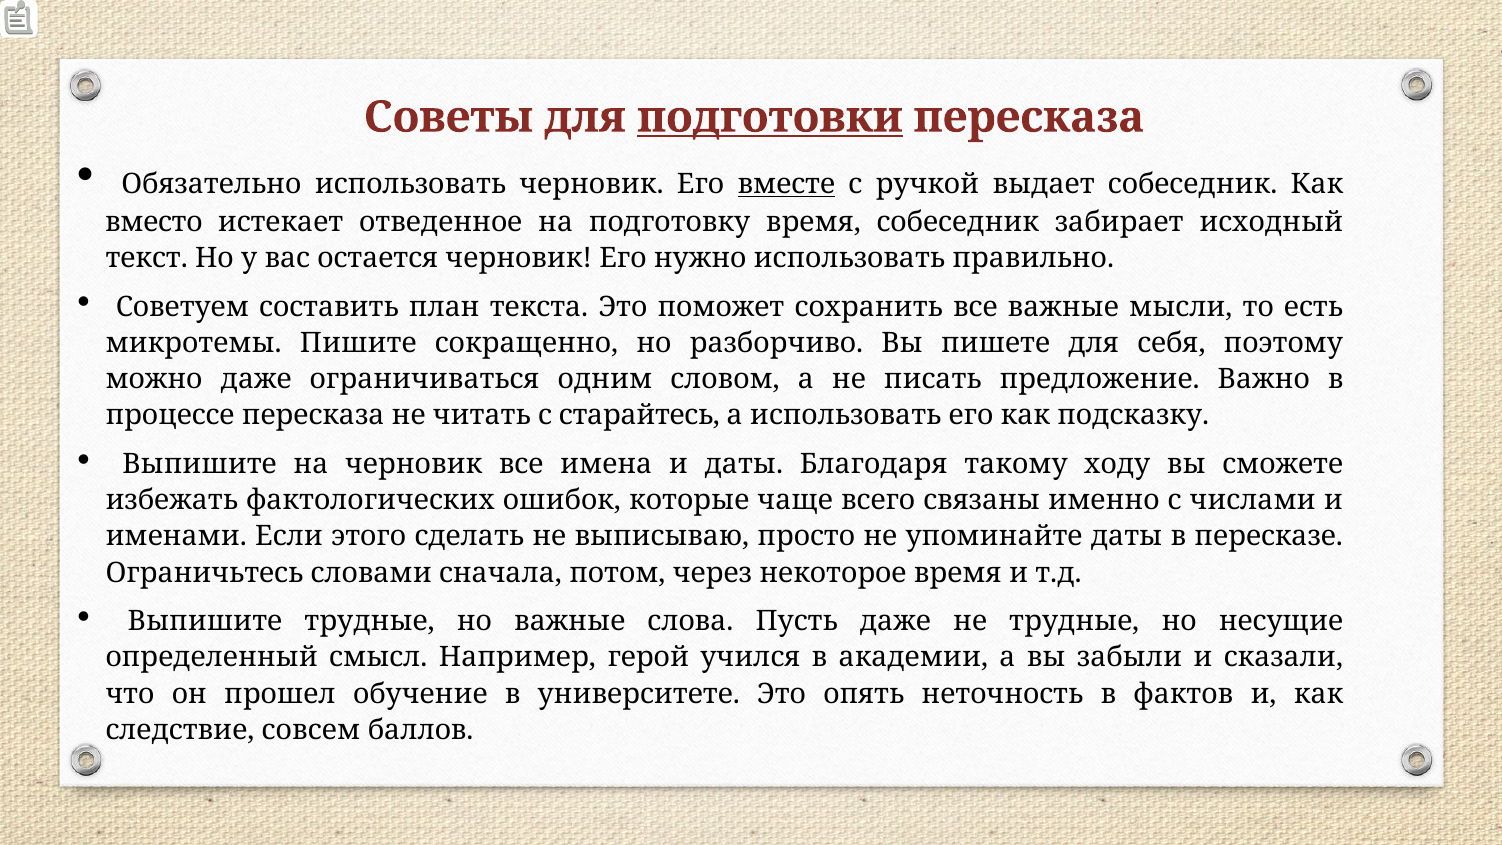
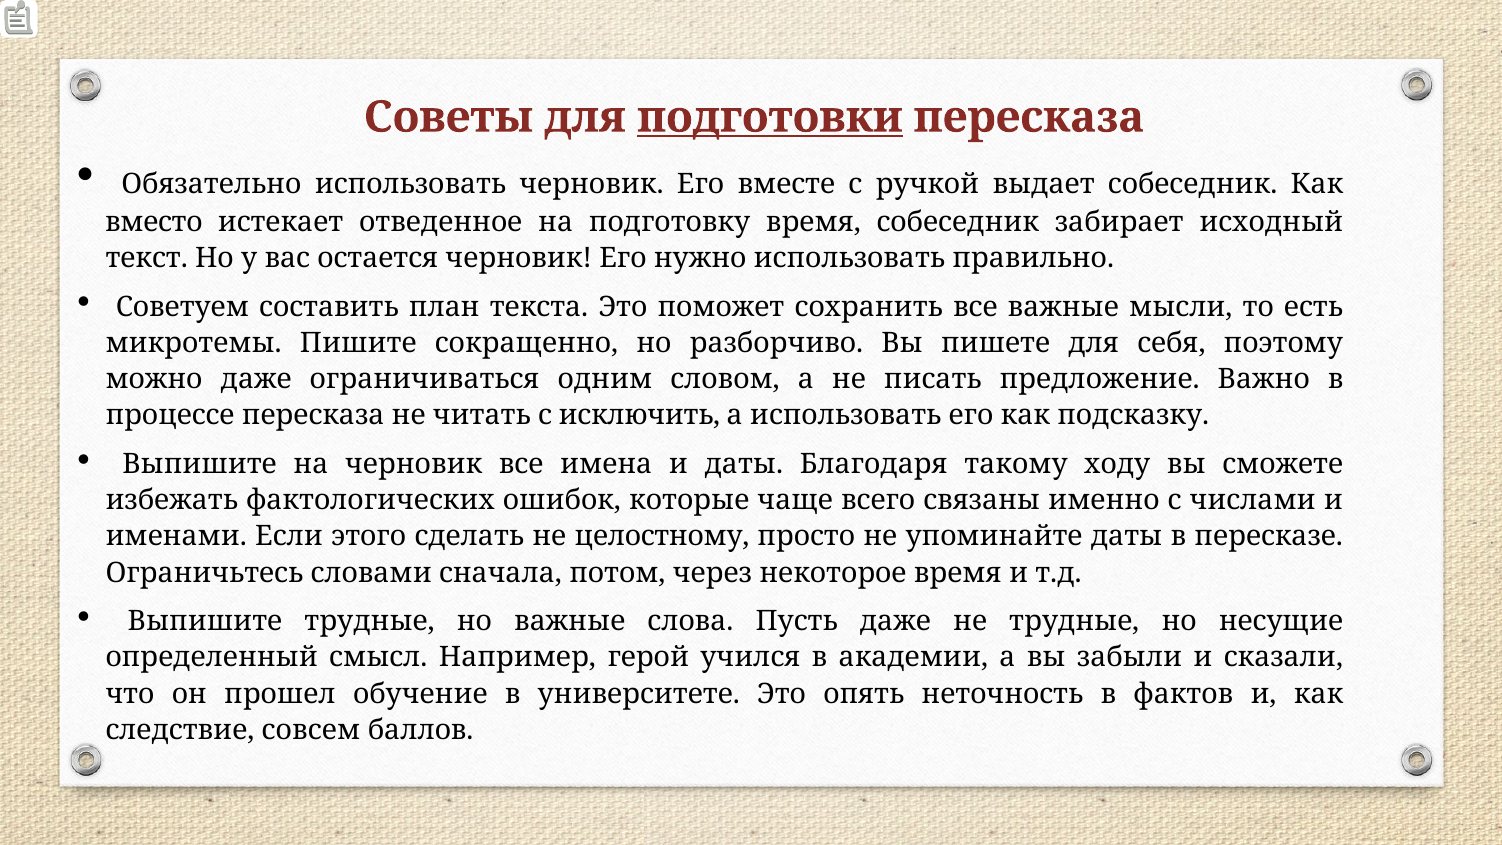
вместе underline: present -> none
старайтесь: старайтесь -> исключить
выписываю: выписываю -> целостному
